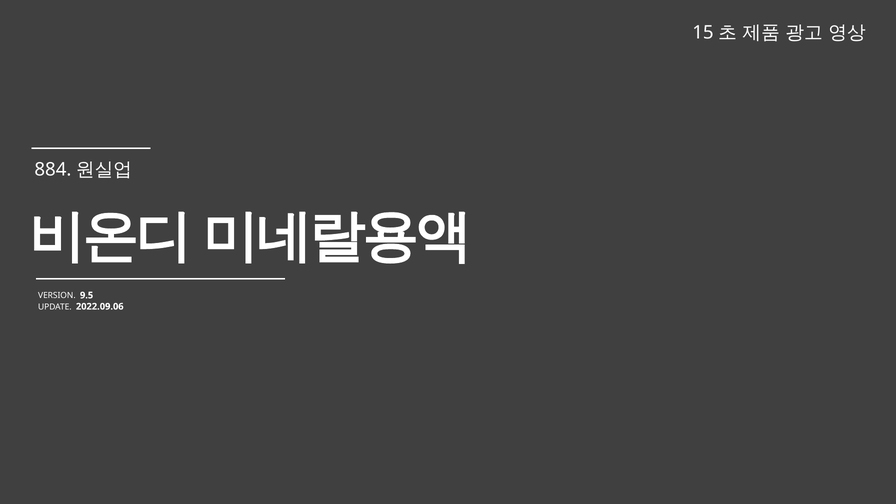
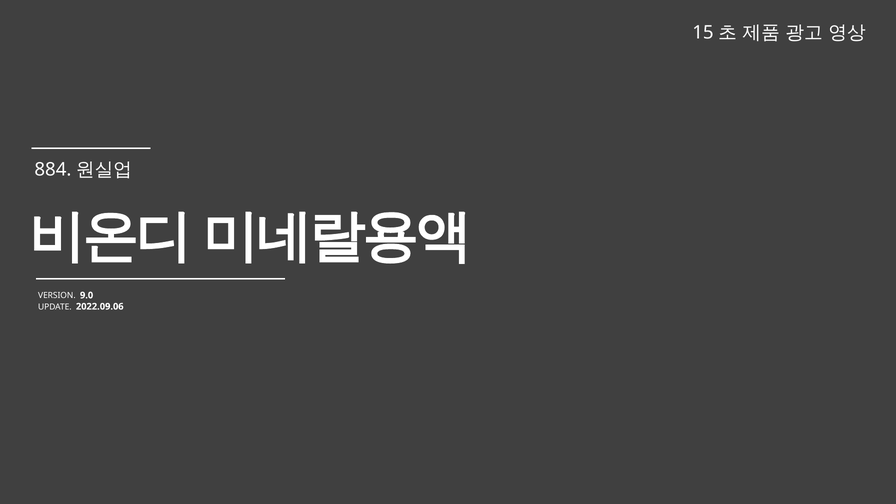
9.5: 9.5 -> 9.0
